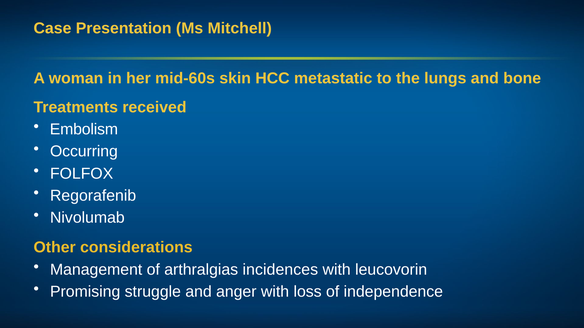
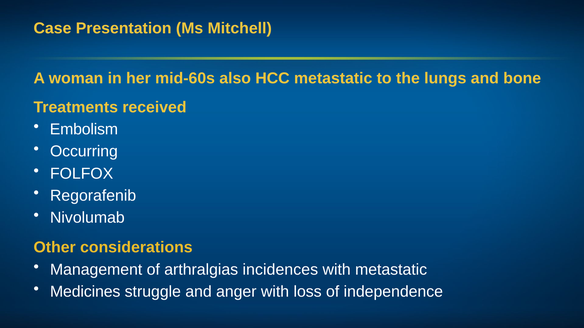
skin: skin -> also
with leucovorin: leucovorin -> metastatic
Promising: Promising -> Medicines
